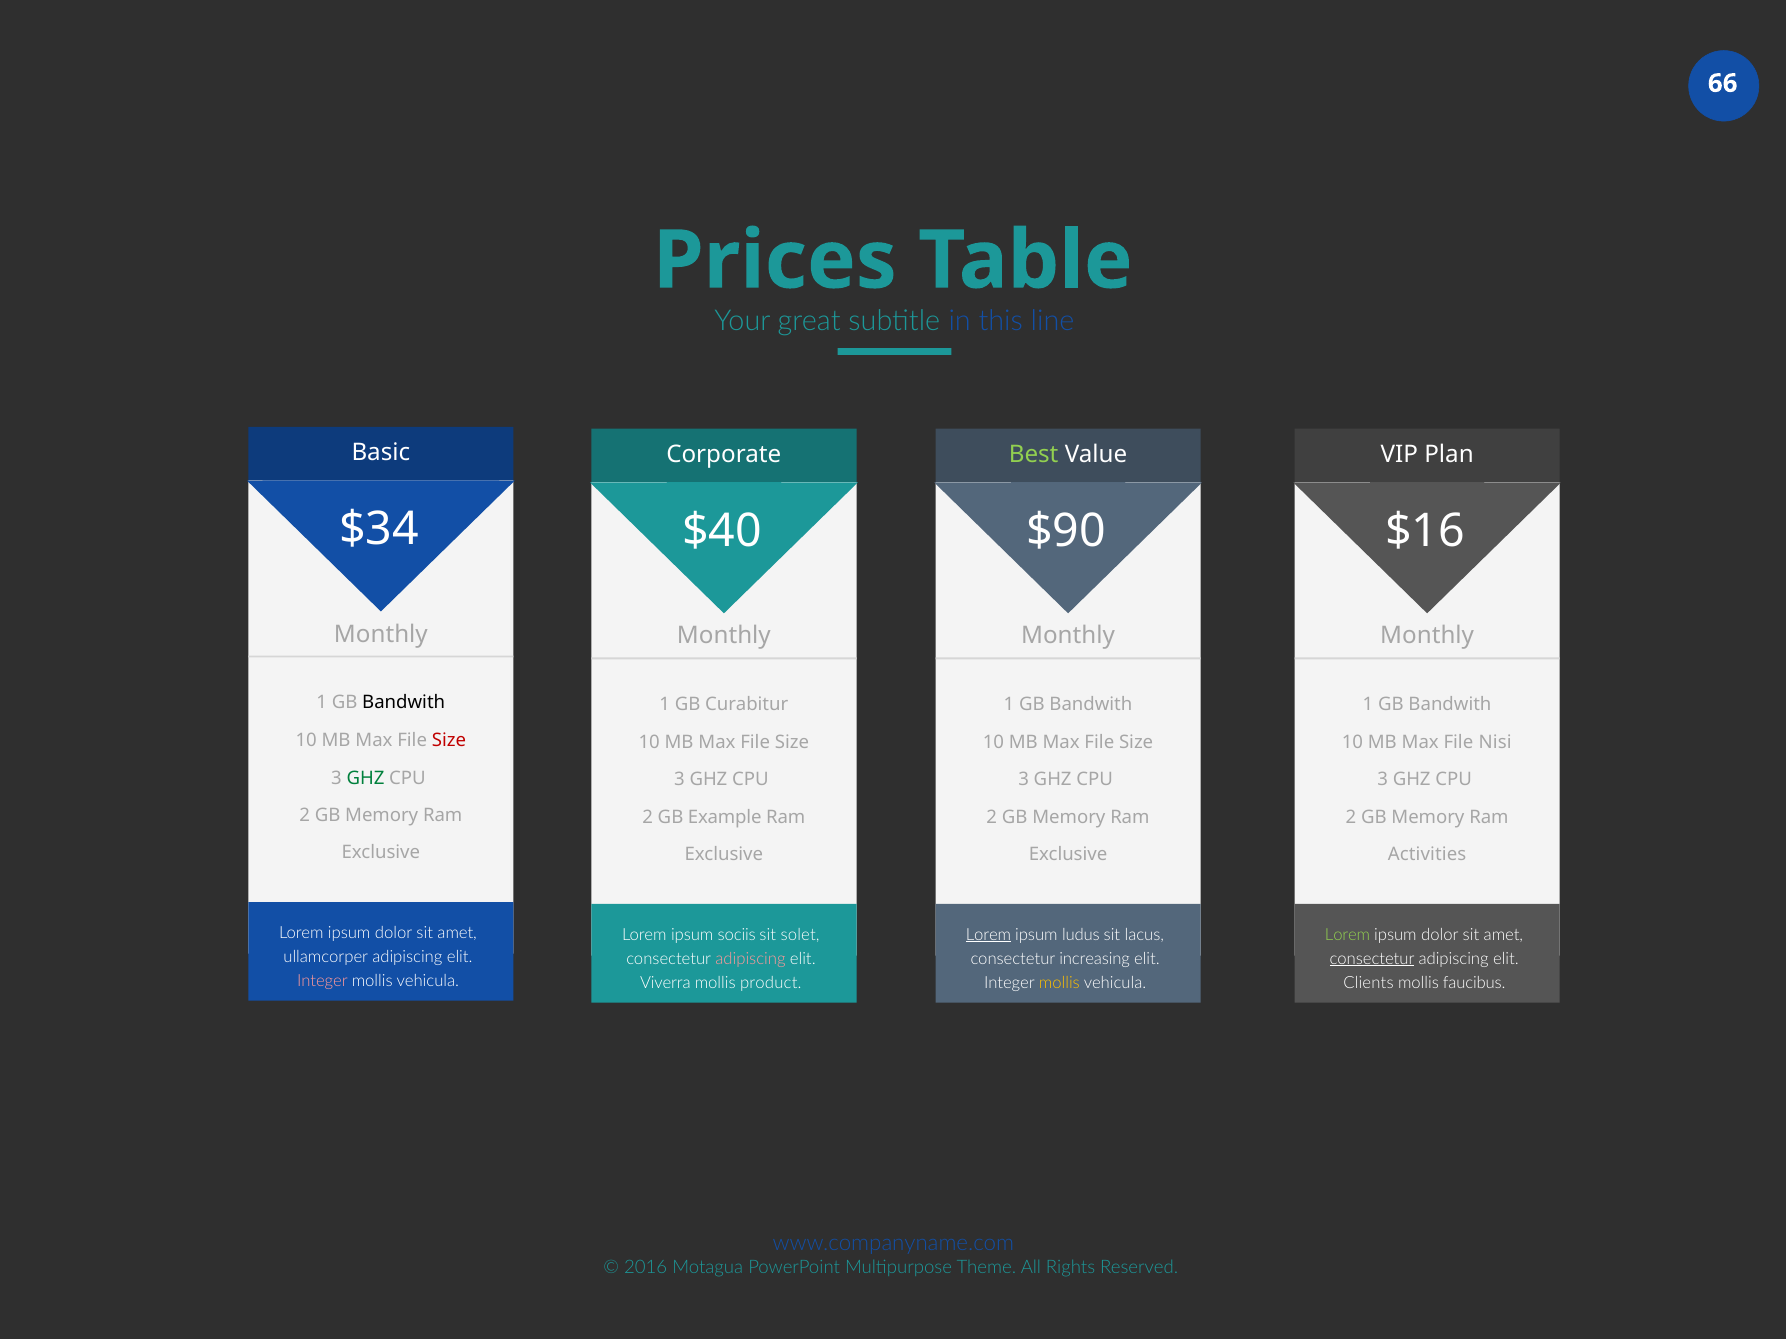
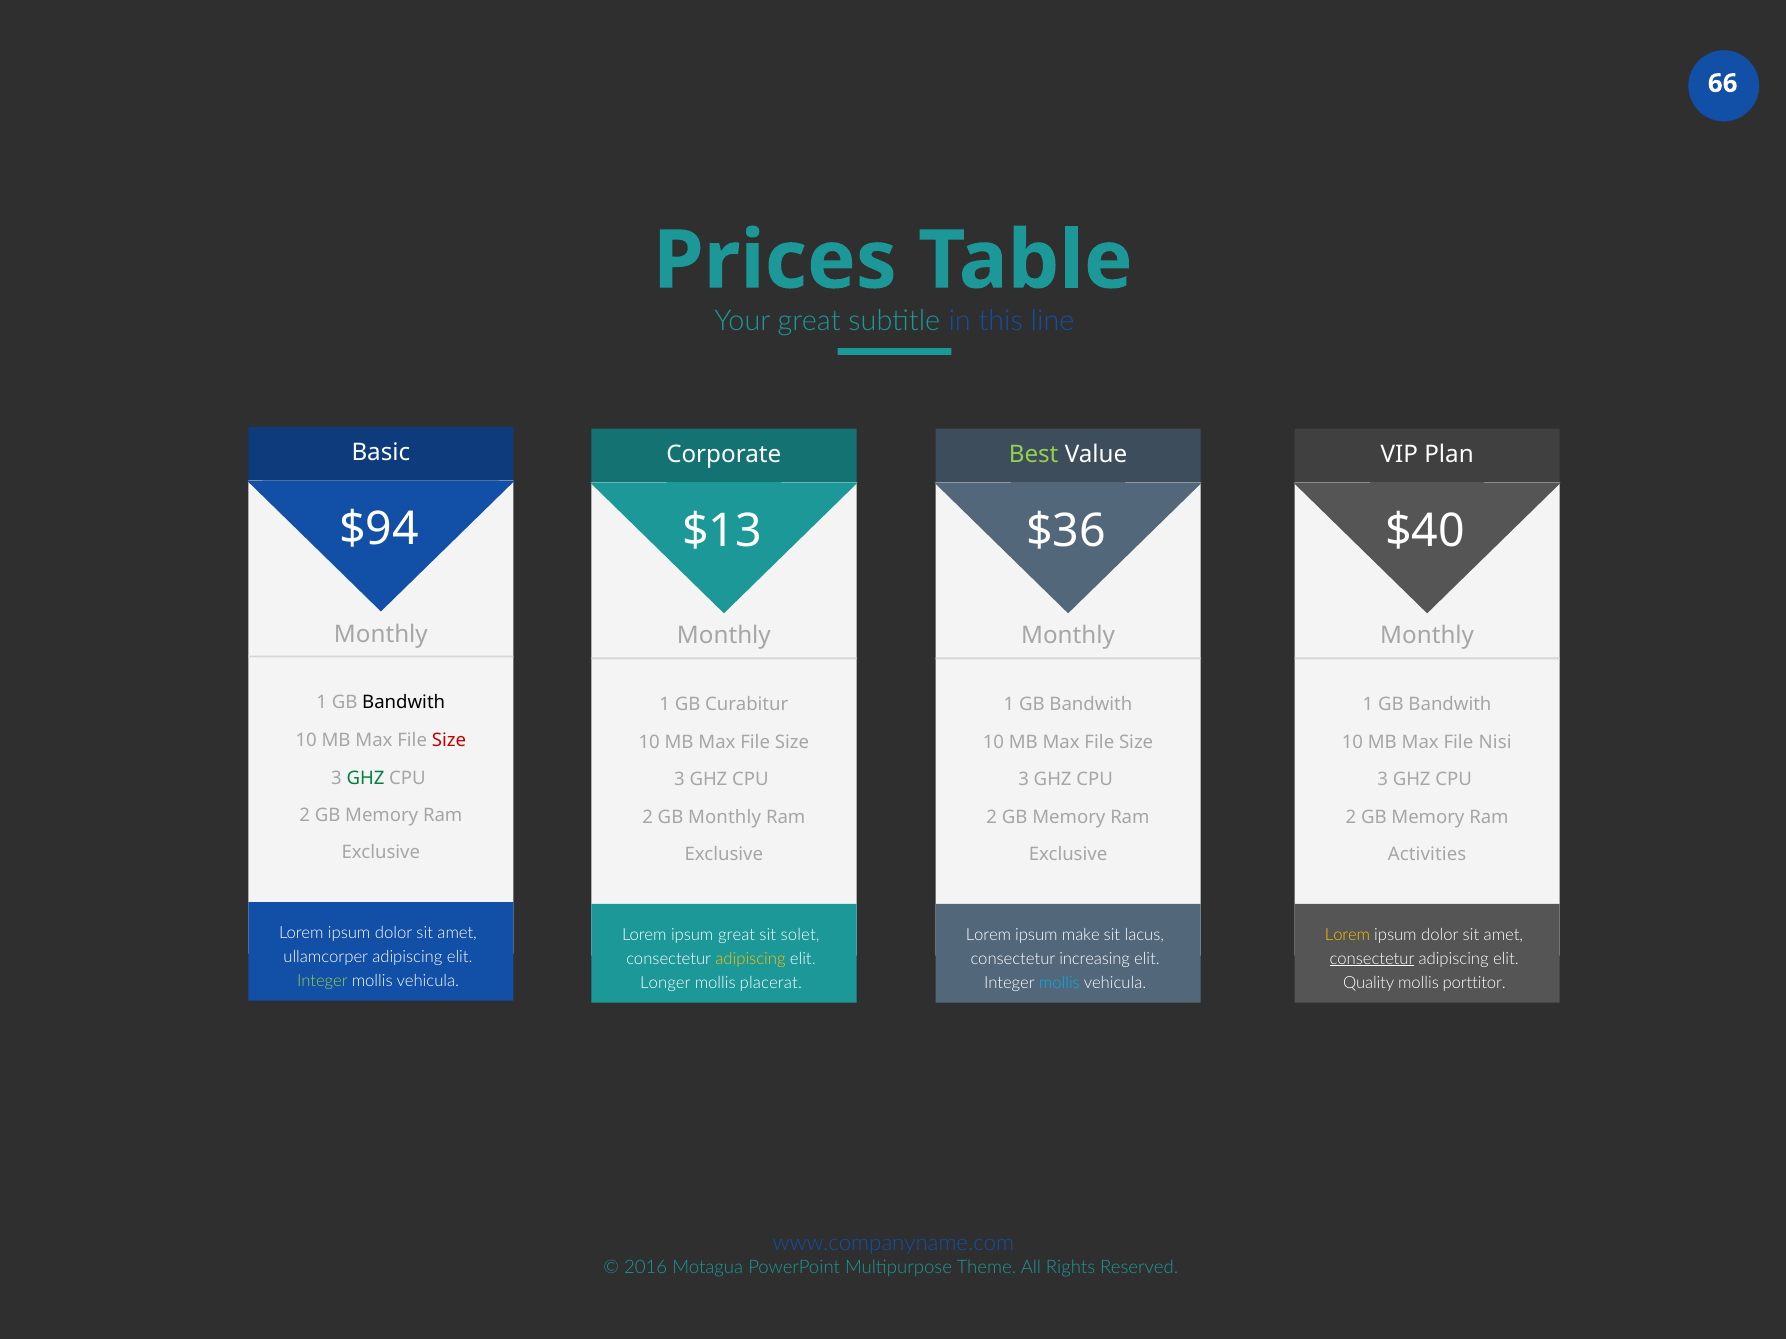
$34: $34 -> $94
$40: $40 -> $13
$90: $90 -> $36
$16: $16 -> $40
GB Example: Example -> Monthly
ipsum sociis: sociis -> great
Lorem at (989, 935) underline: present -> none
ludus: ludus -> make
Lorem at (1348, 935) colour: light green -> yellow
adipiscing at (750, 959) colour: pink -> yellow
Integer at (322, 981) colour: pink -> light green
Viverra: Viverra -> Longer
product: product -> placerat
mollis at (1059, 983) colour: yellow -> light blue
Clients: Clients -> Quality
faucibus: faucibus -> porttitor
